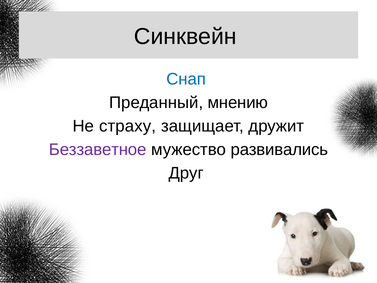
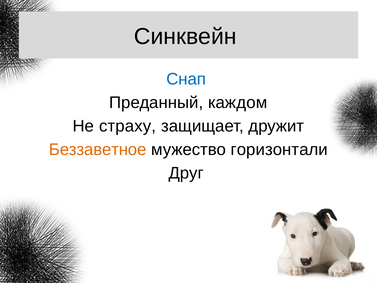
мнению: мнению -> каждом
Беззаветное colour: purple -> orange
развивались: развивались -> горизонтали
